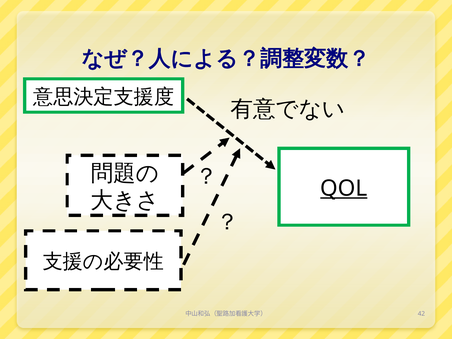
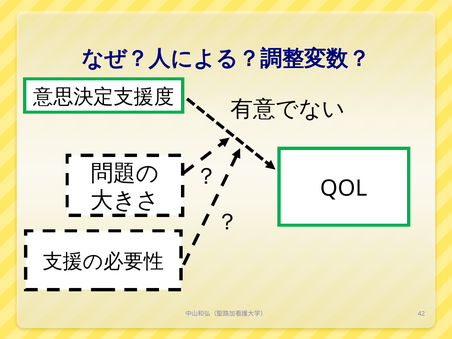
QOL underline: present -> none
